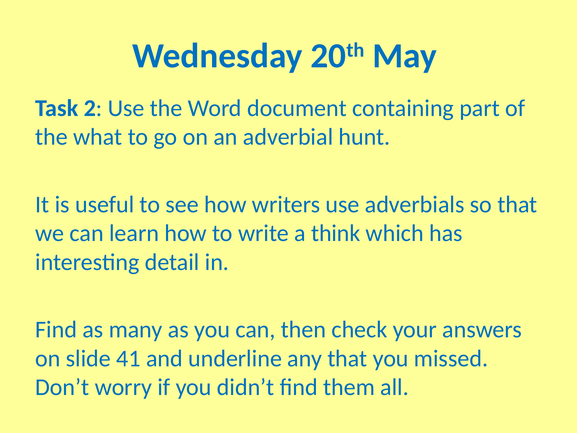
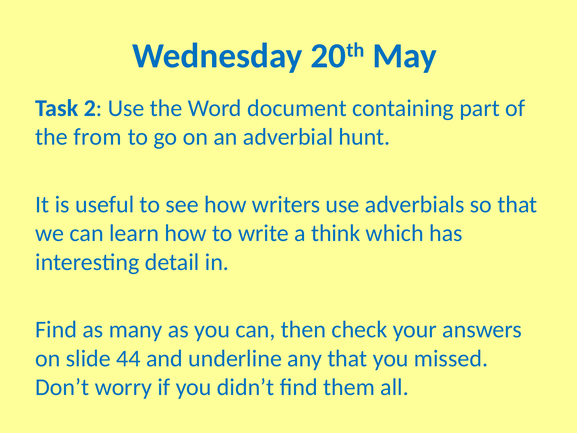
what: what -> from
41: 41 -> 44
